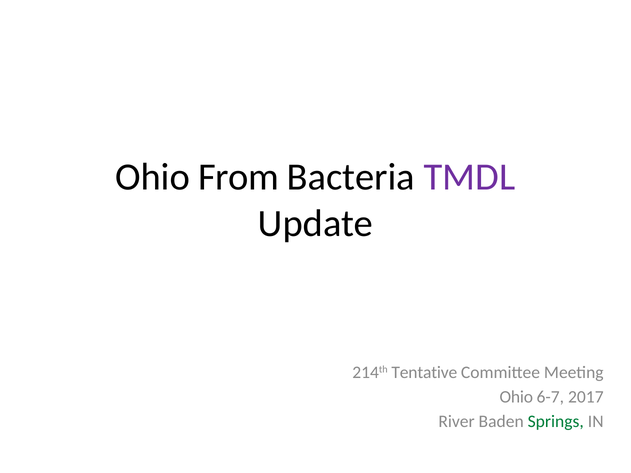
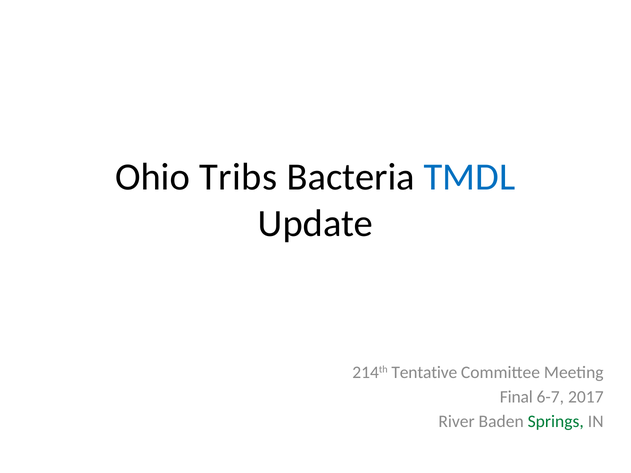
From: From -> Tribs
TMDL colour: purple -> blue
Ohio at (516, 397): Ohio -> Final
